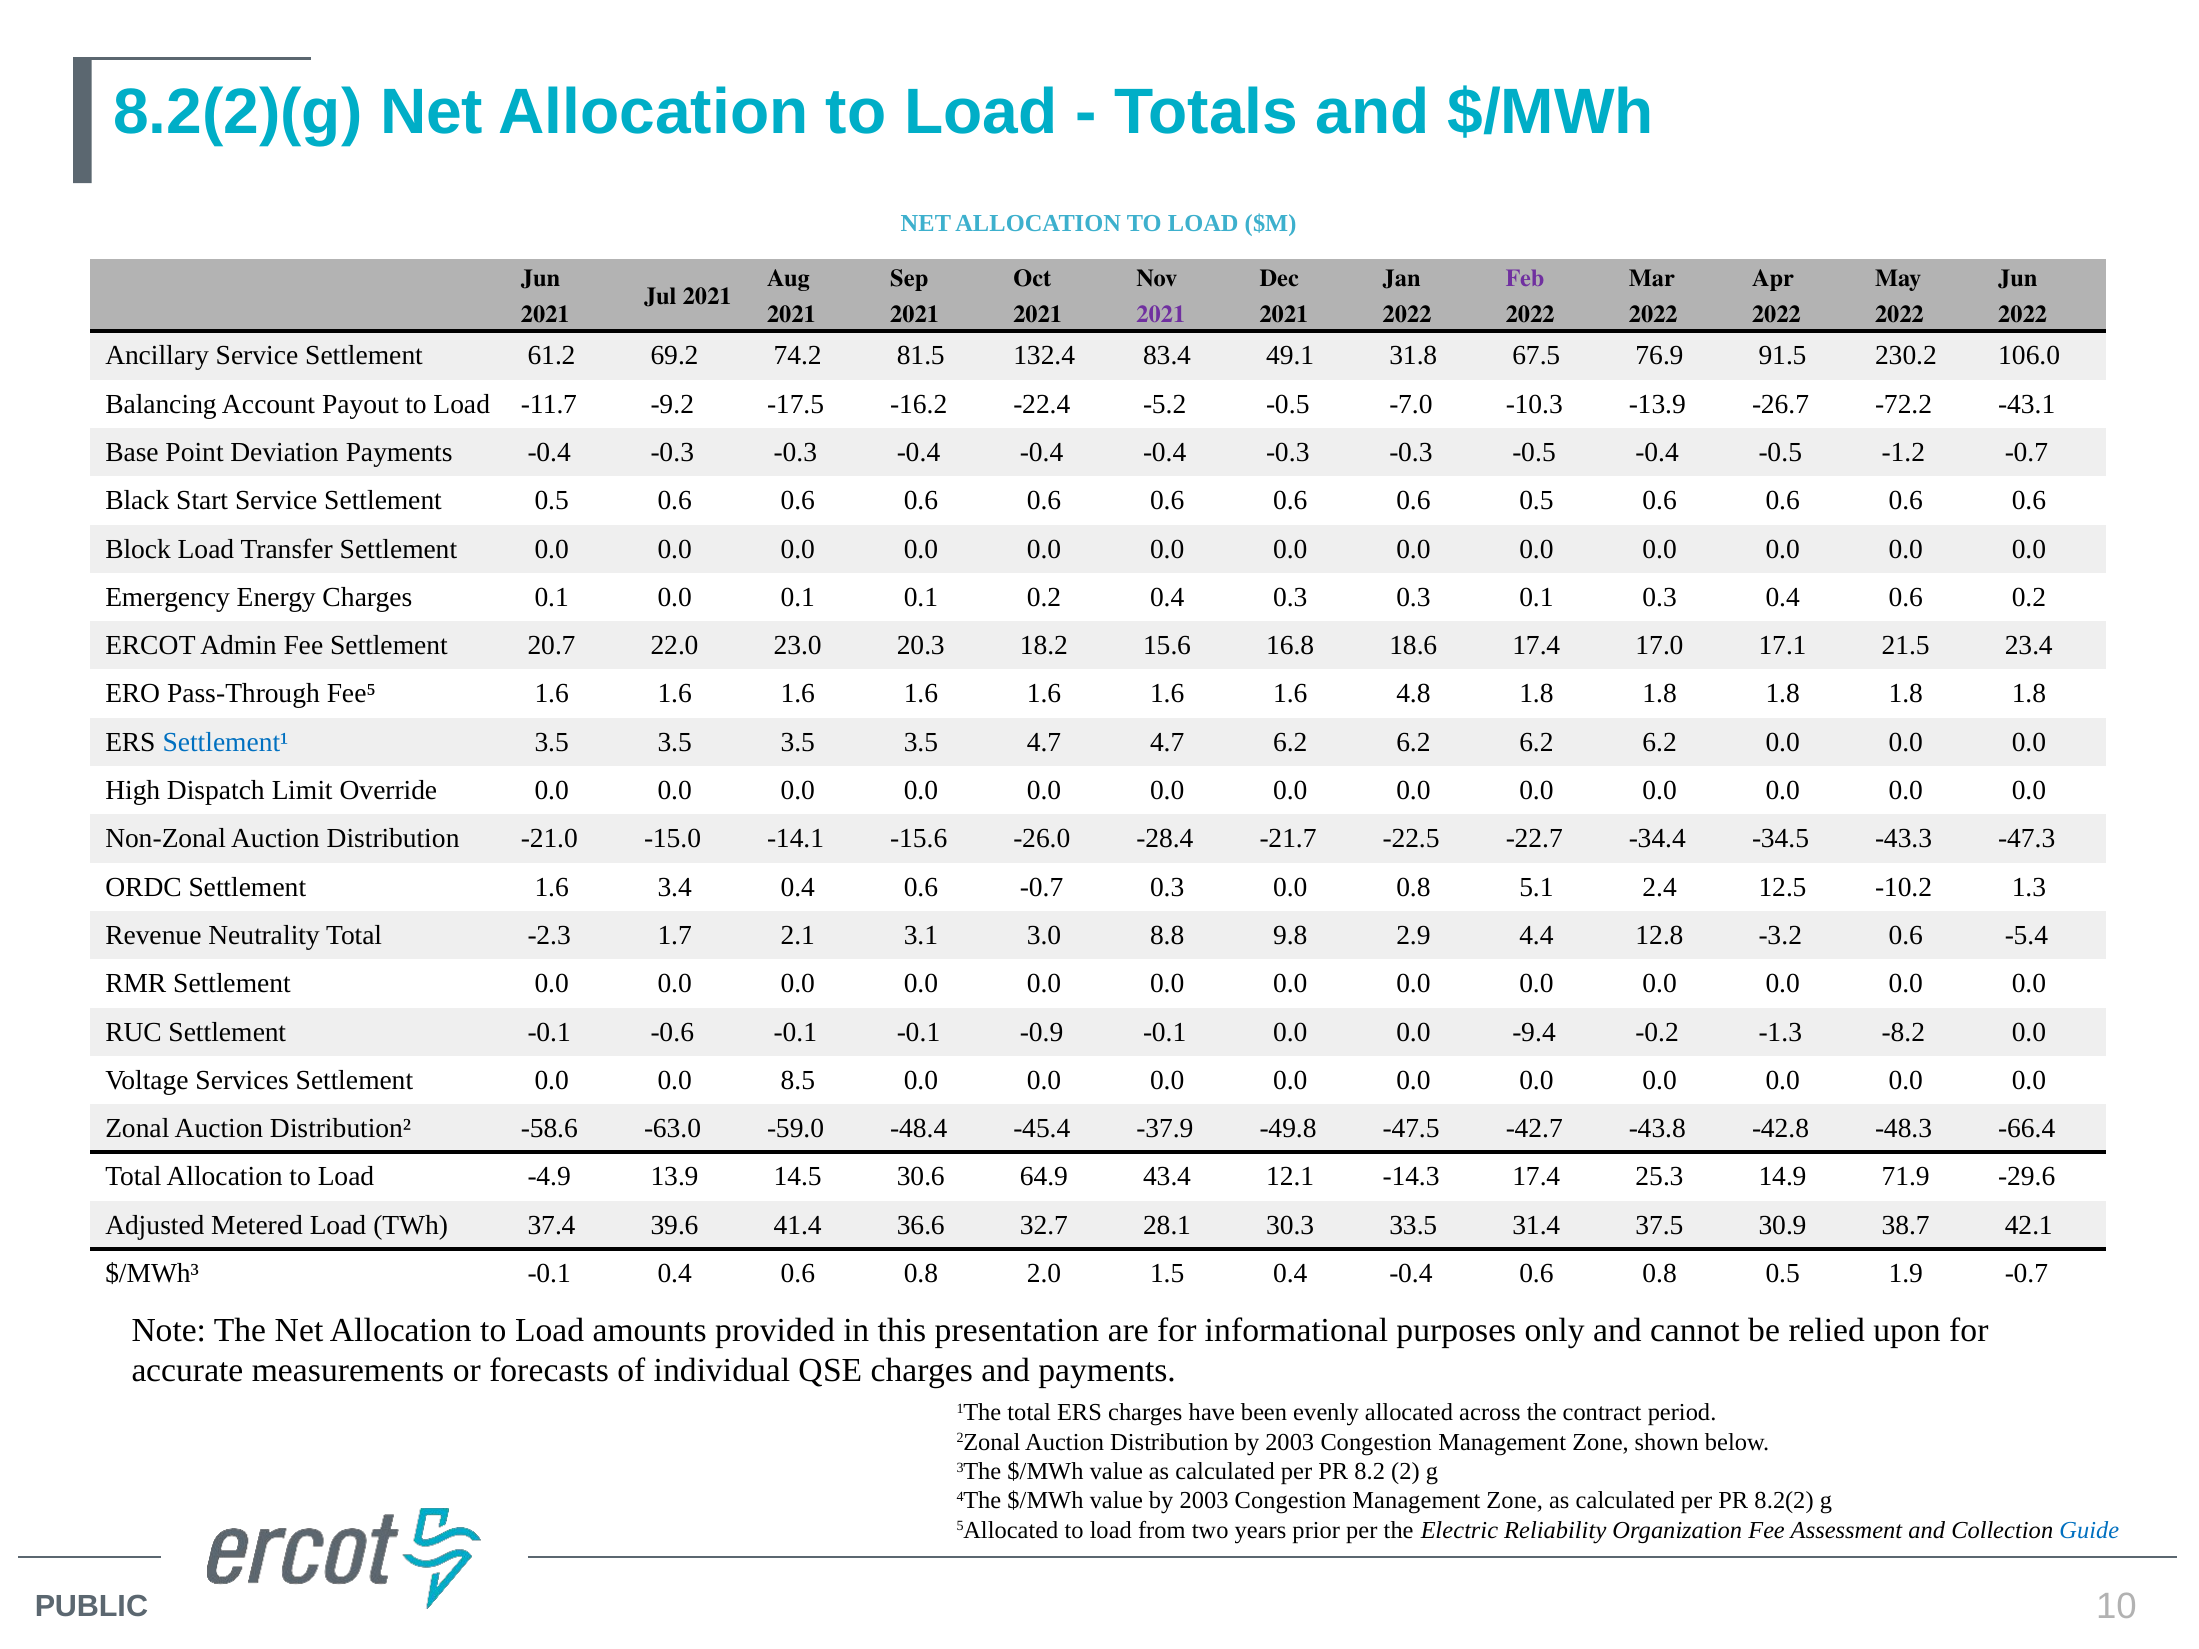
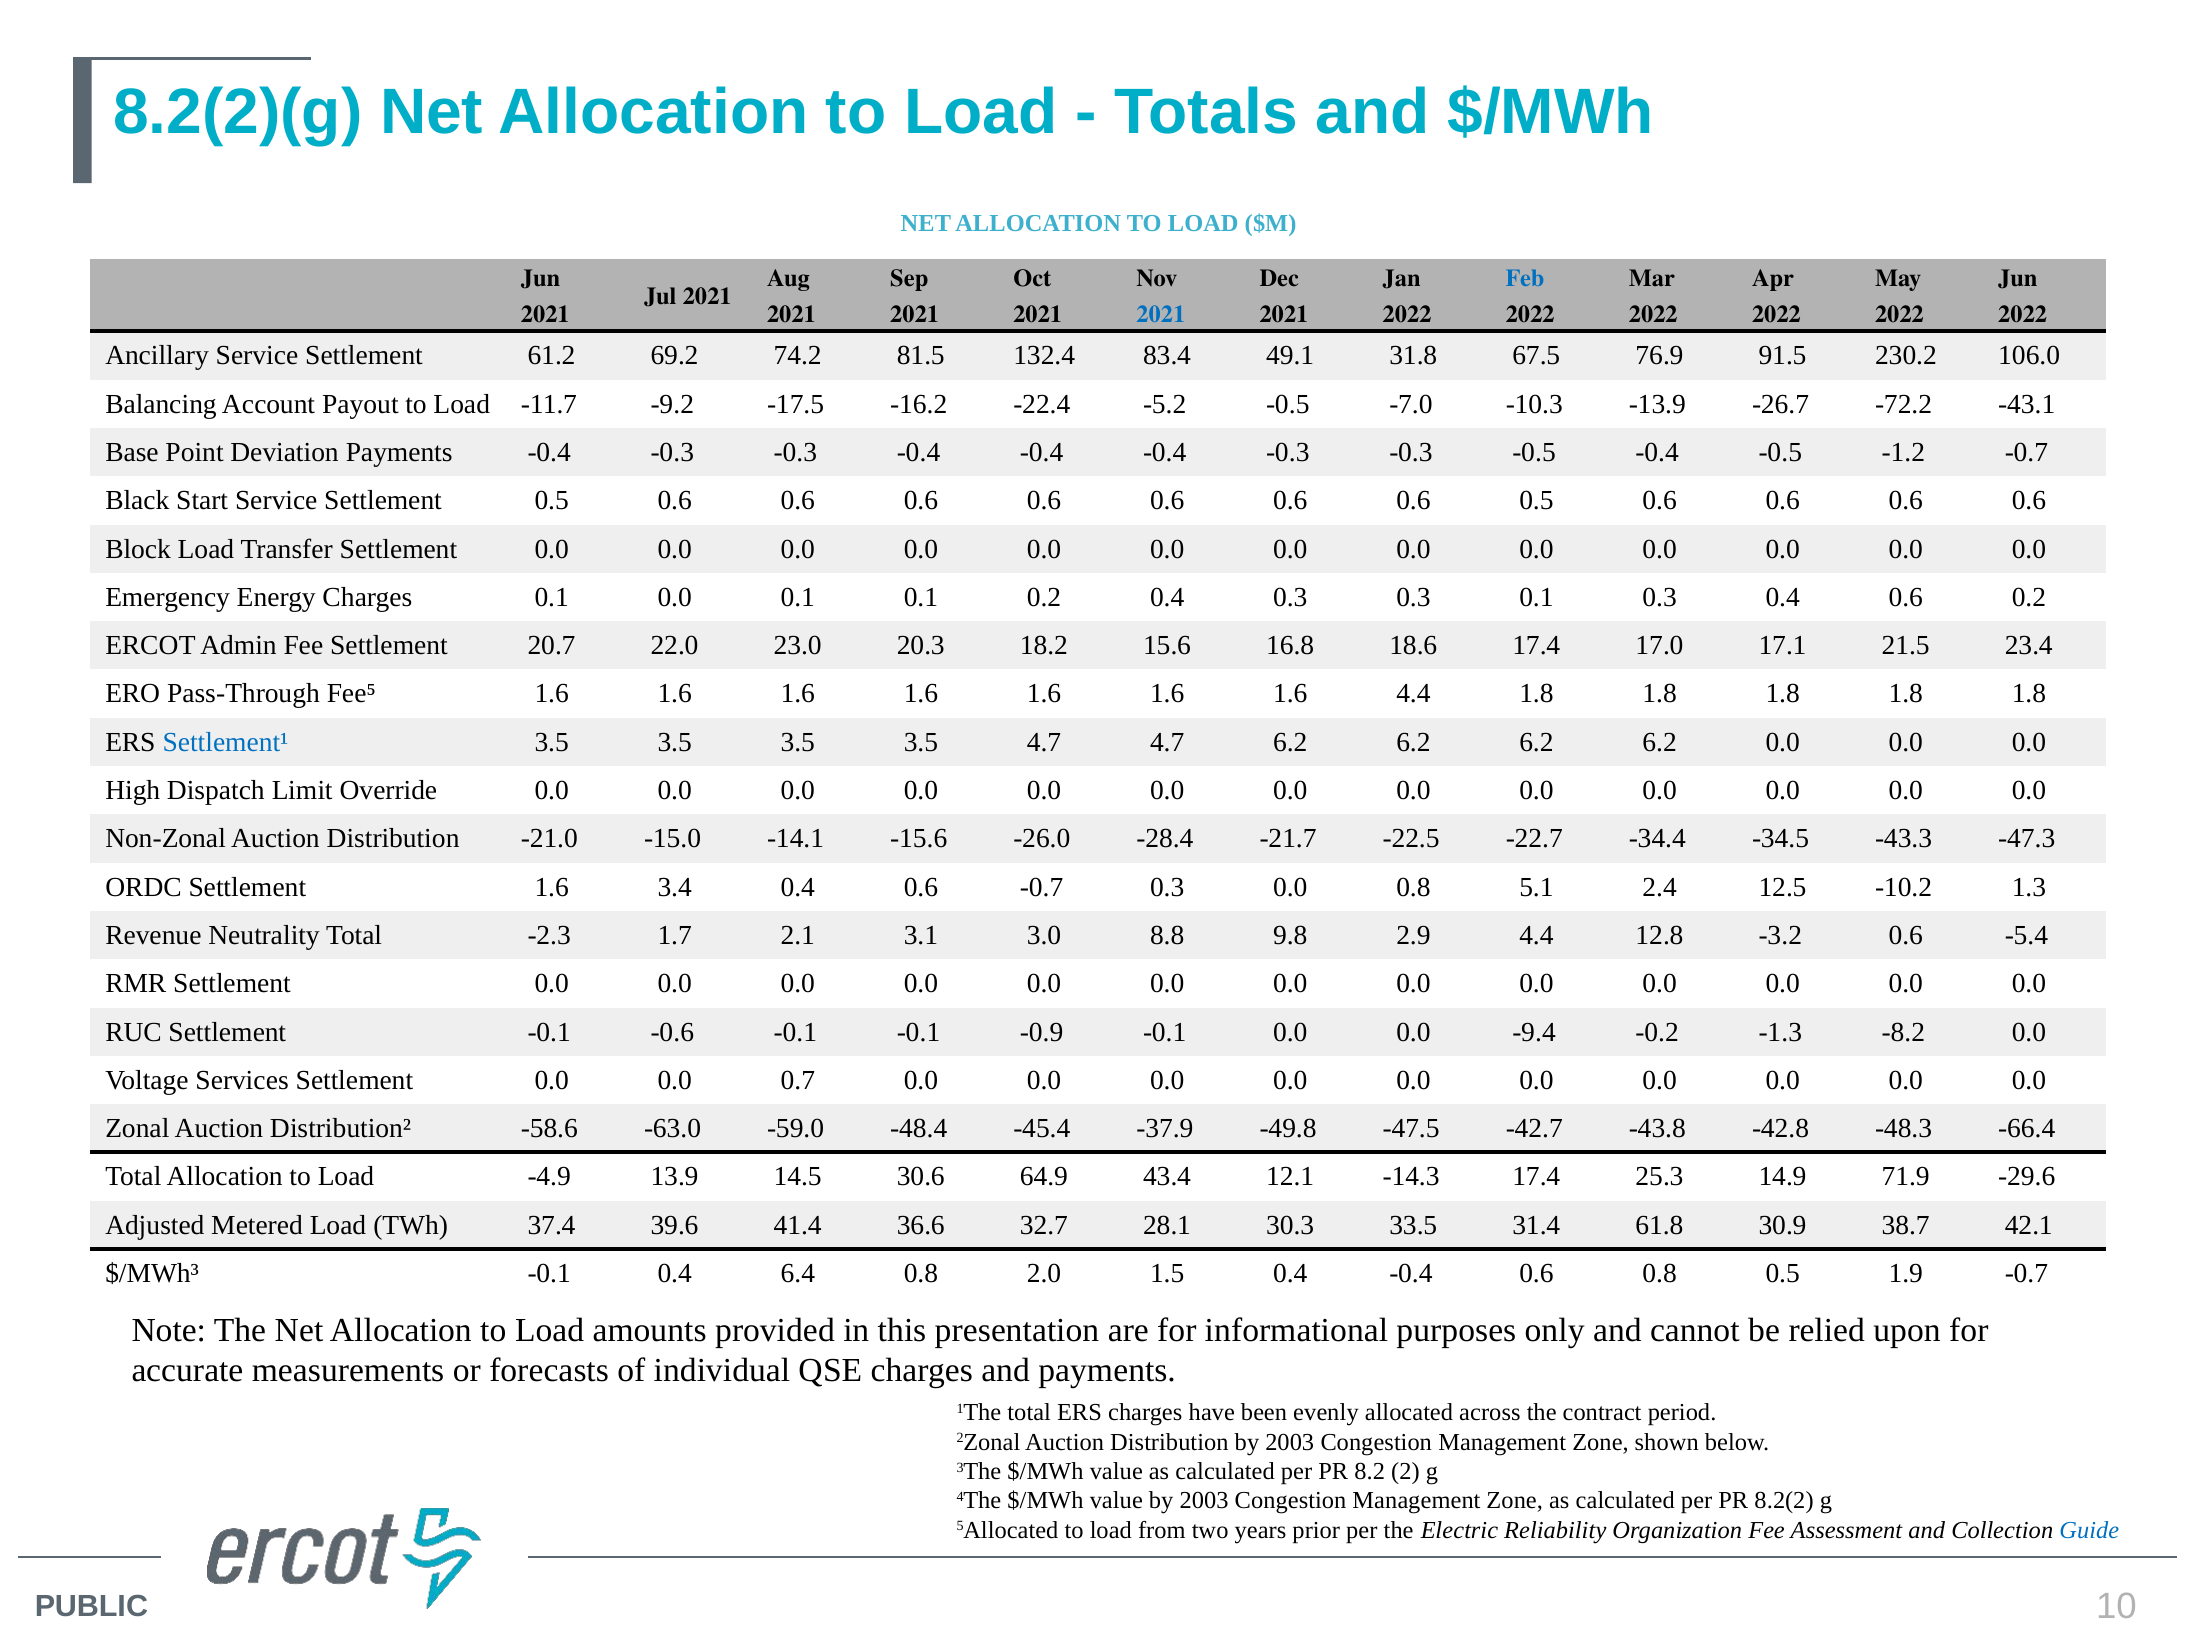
Feb colour: purple -> blue
2021 at (1161, 315) colour: purple -> blue
1.6 4.8: 4.8 -> 4.4
8.5: 8.5 -> 0.7
37.5: 37.5 -> 61.8
-0.1 0.4 0.6: 0.6 -> 6.4
